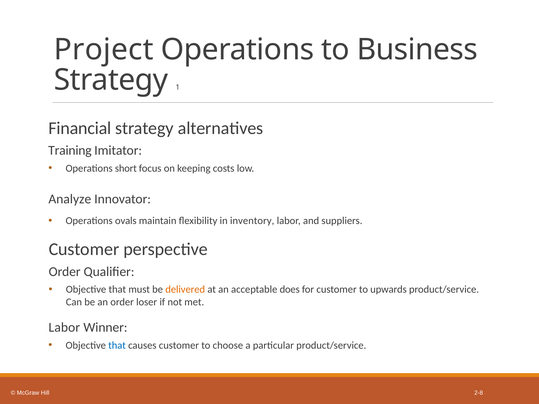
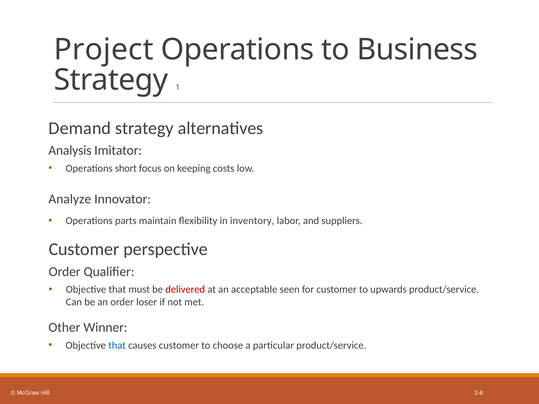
Financial: Financial -> Demand
Training: Training -> Analysis
ovals: ovals -> parts
delivered colour: orange -> red
does: does -> seen
Labor at (64, 328): Labor -> Other
